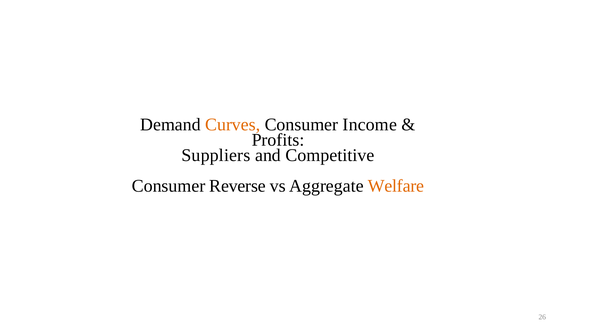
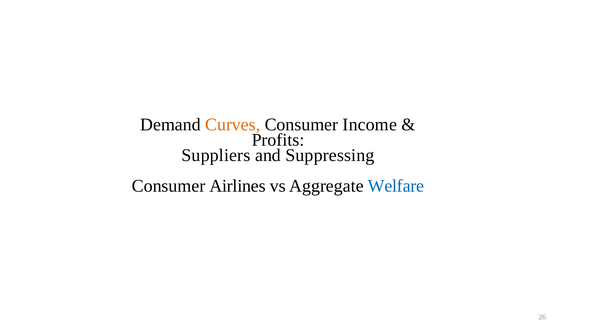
Competitive: Competitive -> Suppressing
Reverse: Reverse -> Airlines
Welfare colour: orange -> blue
